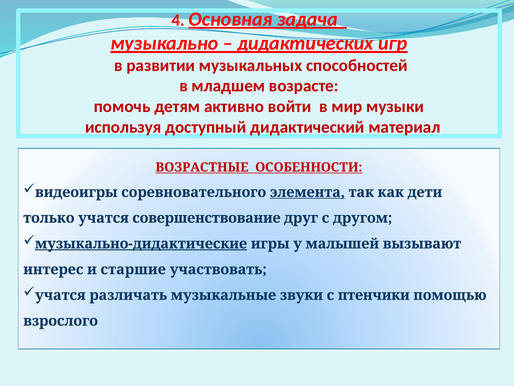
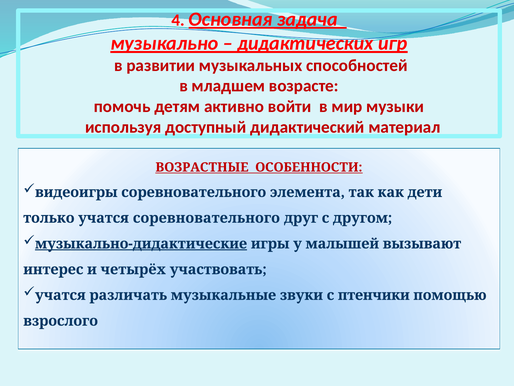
элемента underline: present -> none
учатся совершенствование: совершенствование -> соревновательного
старшие: старшие -> четырёх
